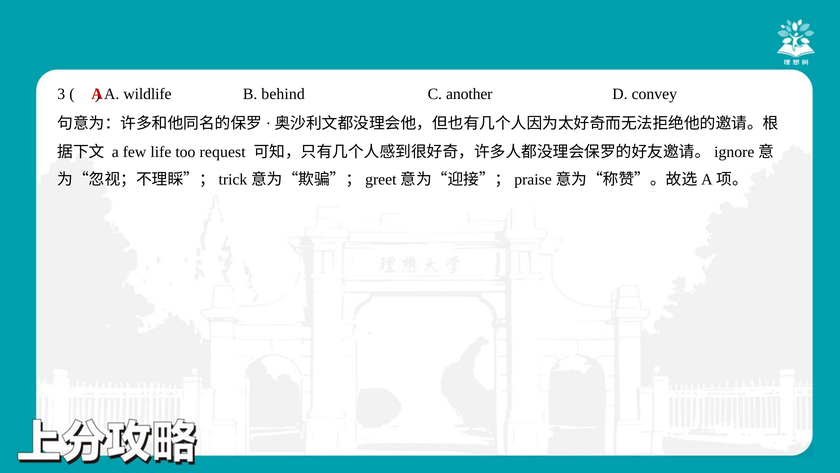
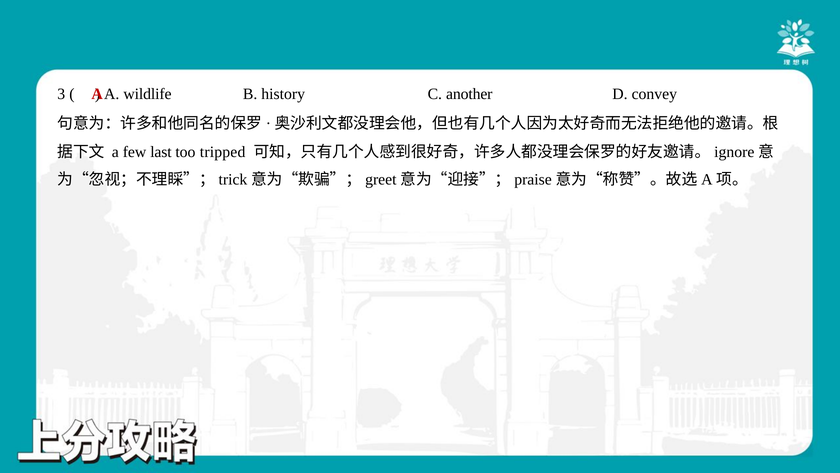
behind: behind -> history
life: life -> last
request: request -> tripped
